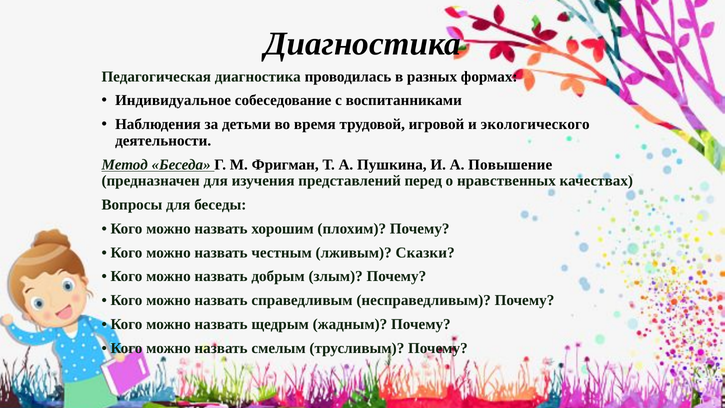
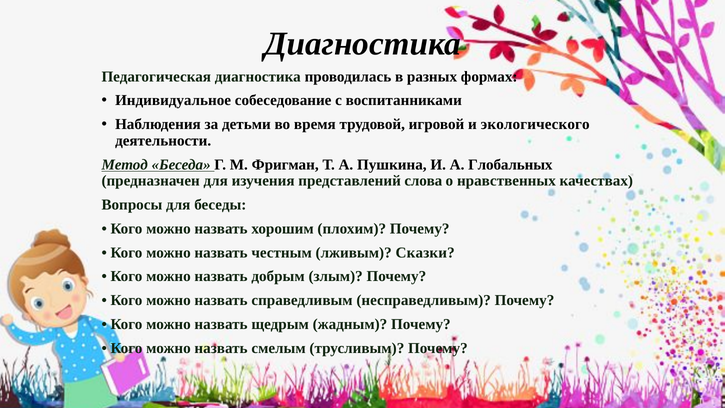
Повышение: Повышение -> Глобальных
перед: перед -> слова
